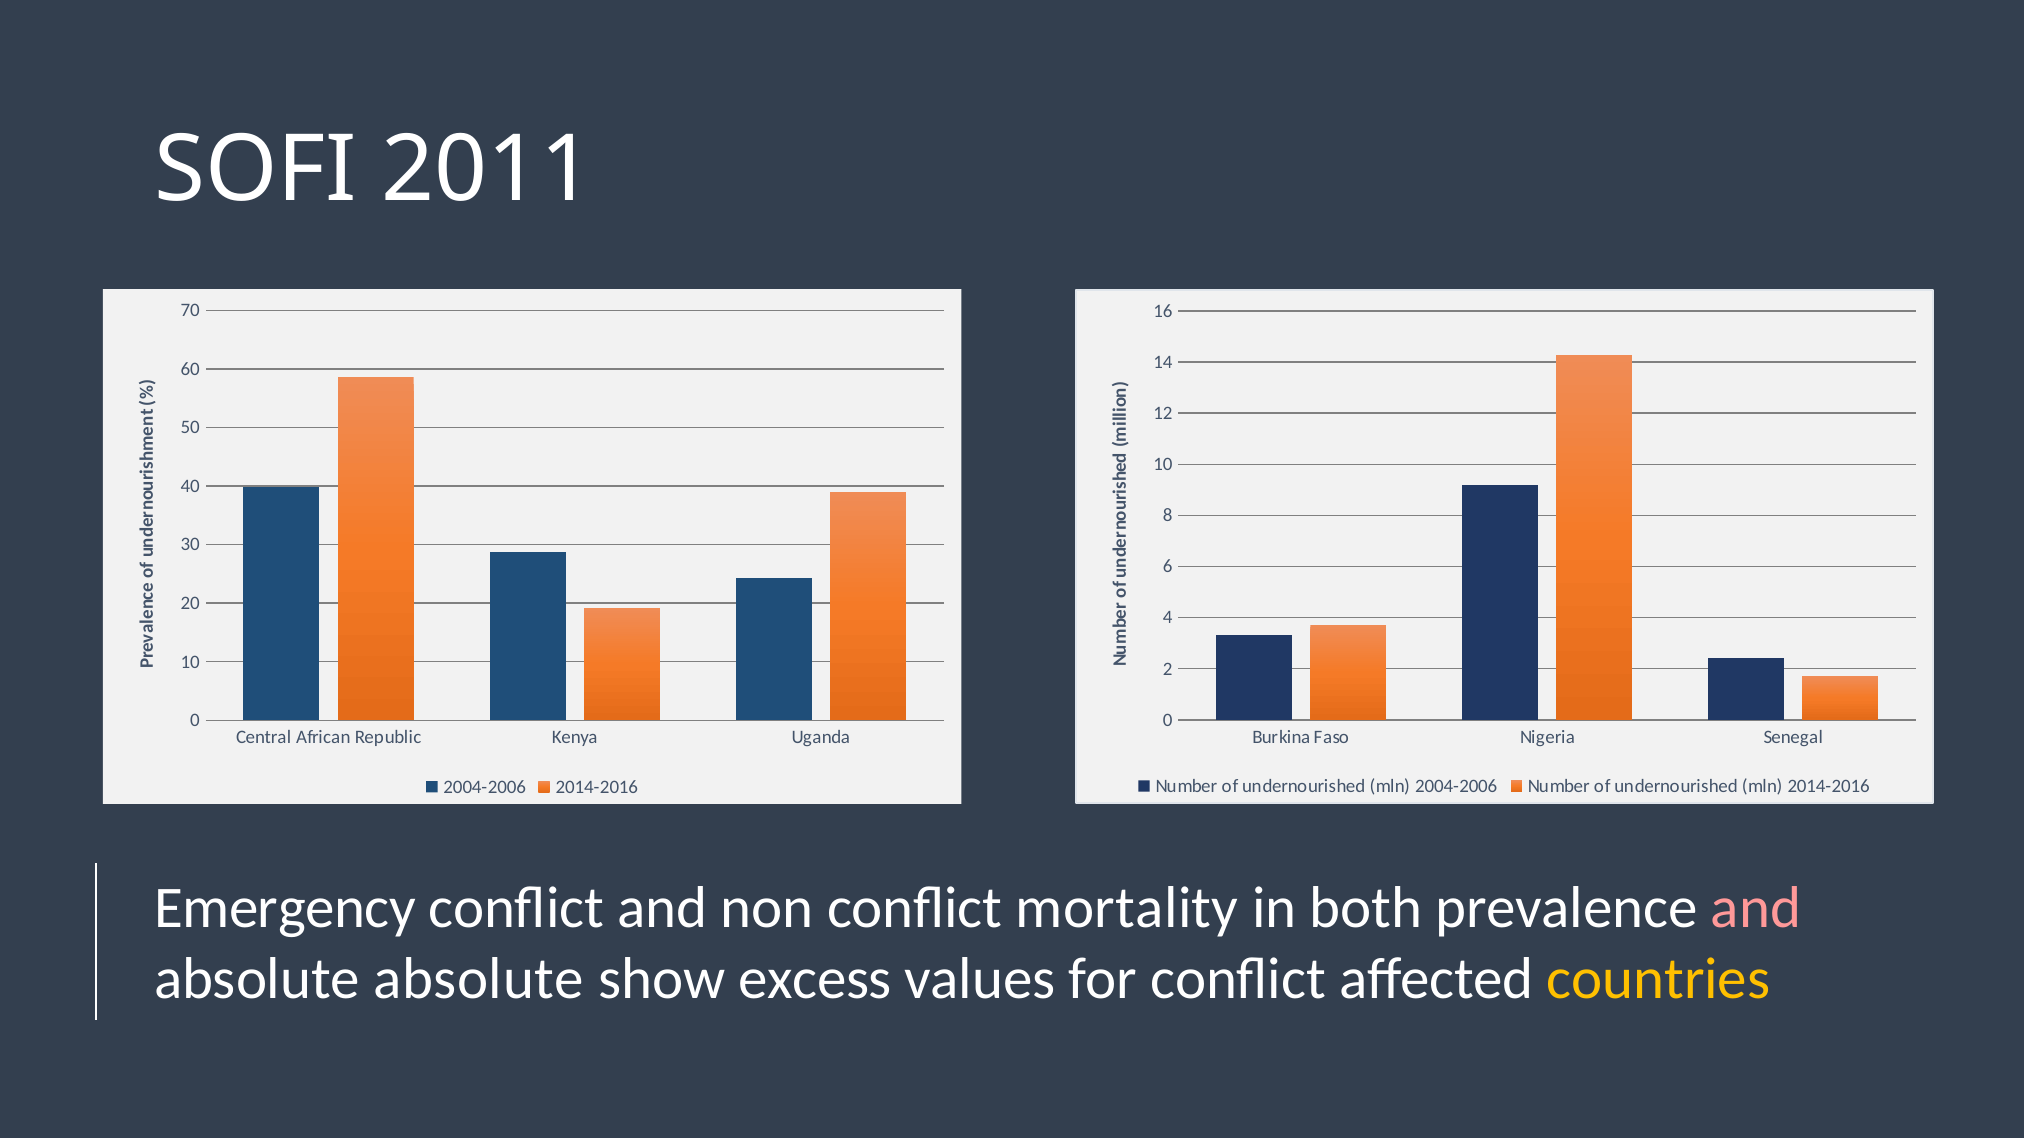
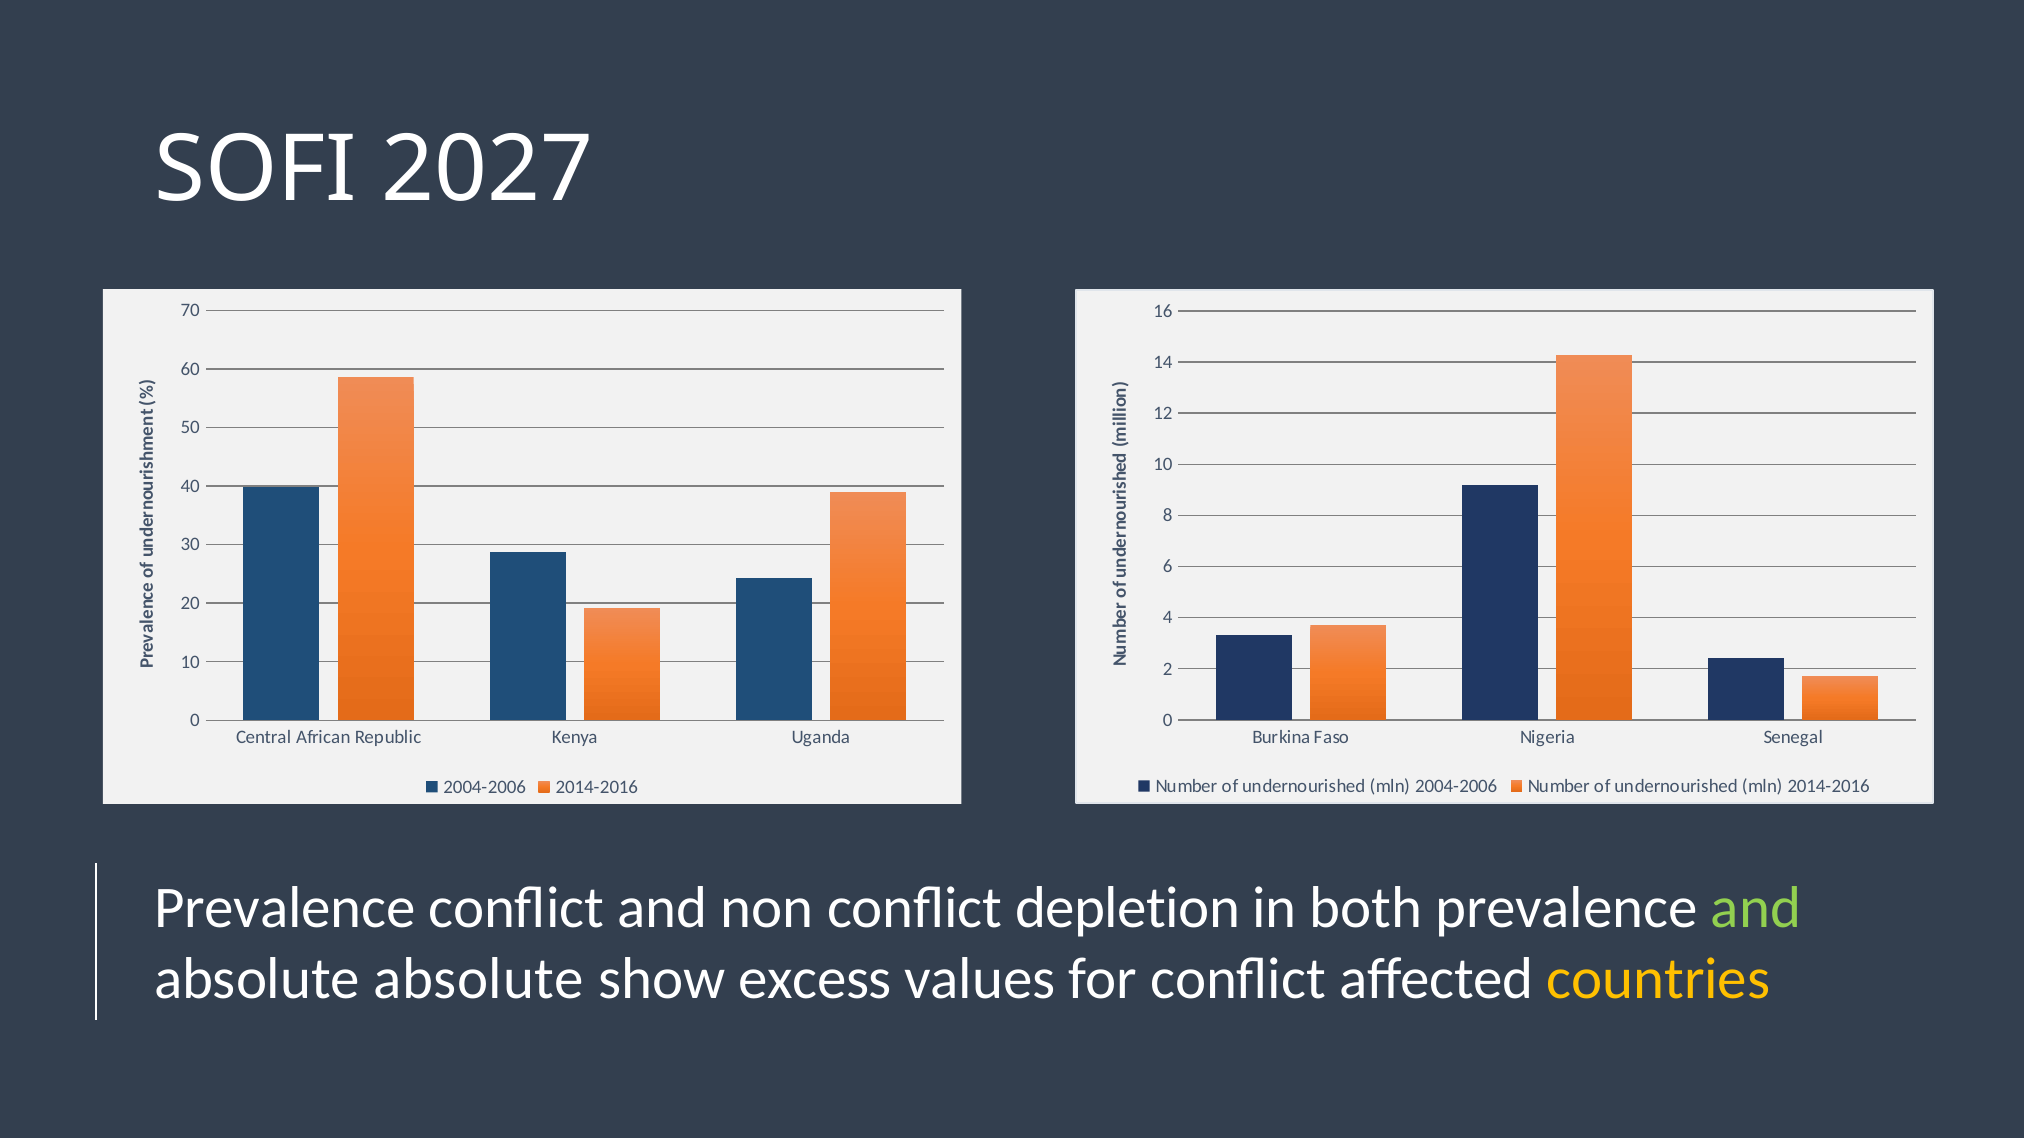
2011: 2011 -> 2027
Emergency at (285, 909): Emergency -> Prevalence
mortality: mortality -> depletion
and at (1756, 909) colour: pink -> light green
